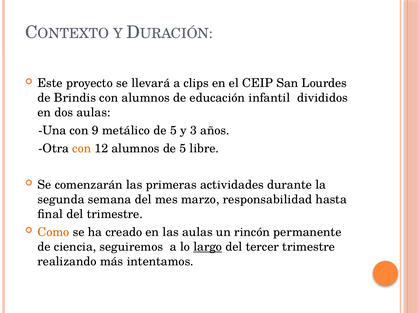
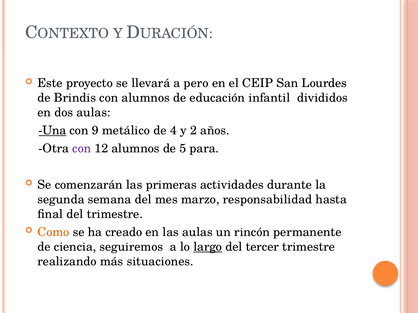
clips: clips -> pero
Una underline: none -> present
5 at (173, 131): 5 -> 4
3: 3 -> 2
con at (82, 149) colour: orange -> purple
libre: libre -> para
intentamos: intentamos -> situaciones
